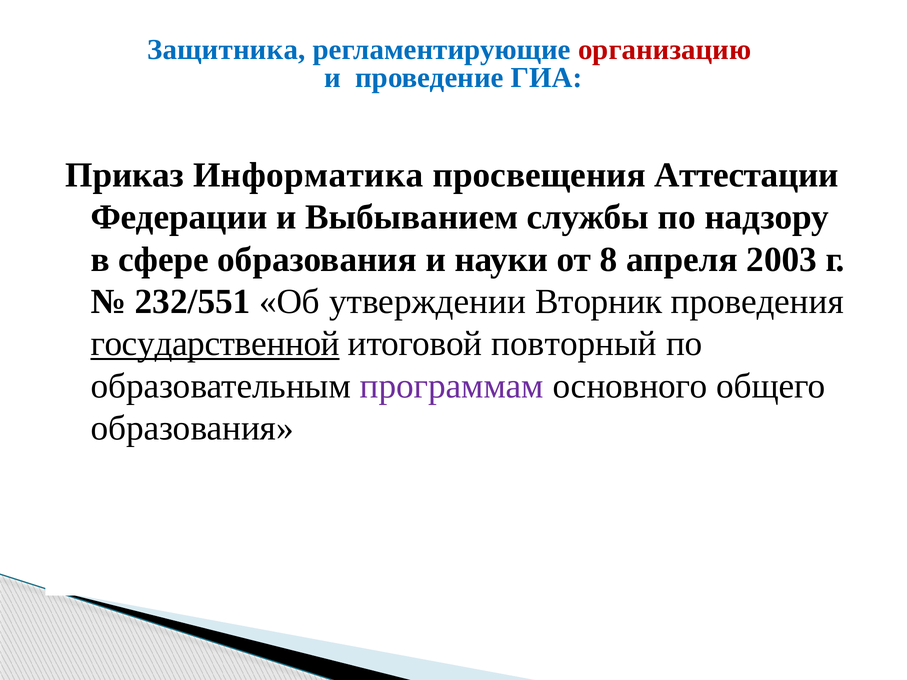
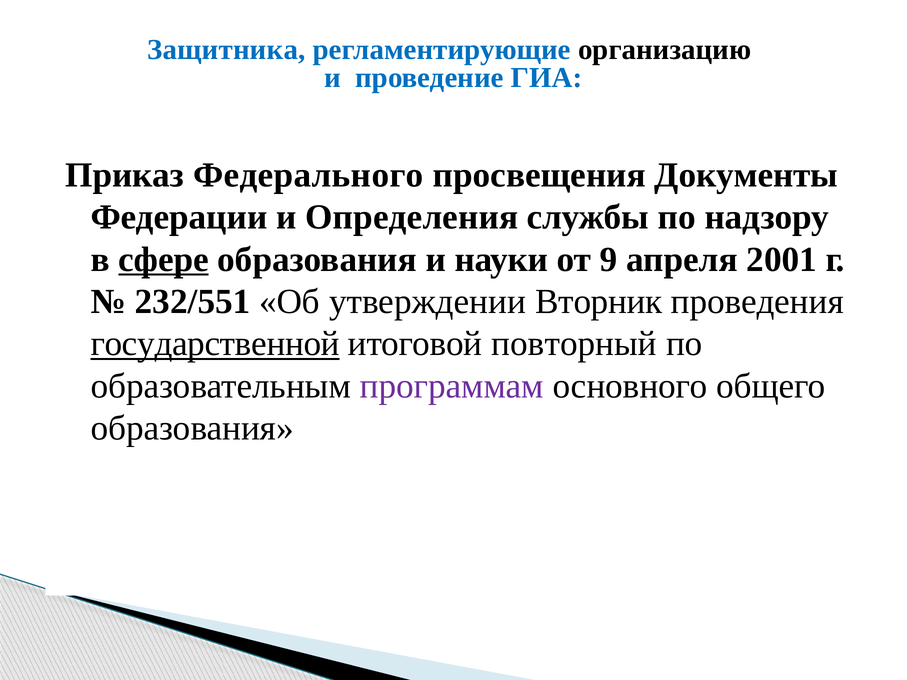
организацию colour: red -> black
Информатика: Информатика -> Федерального
Аттестации: Аттестации -> Документы
Выбыванием: Выбыванием -> Определения
сфере underline: none -> present
8: 8 -> 9
2003: 2003 -> 2001
